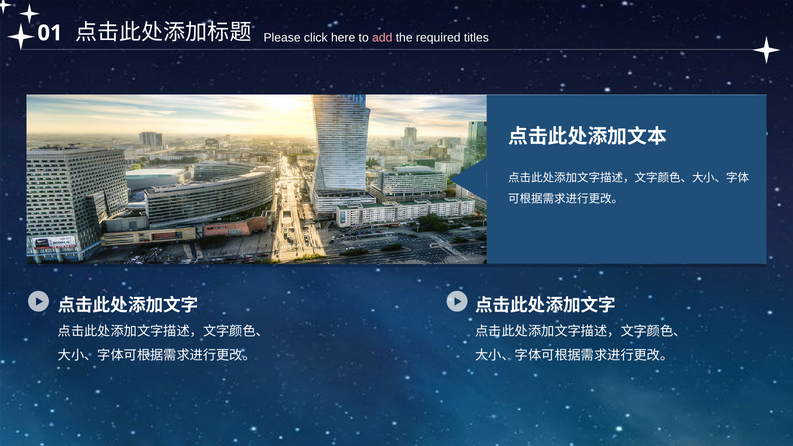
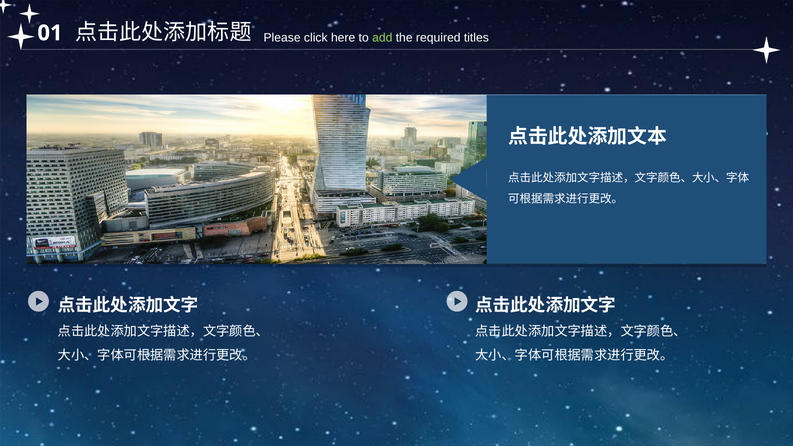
add colour: pink -> light green
